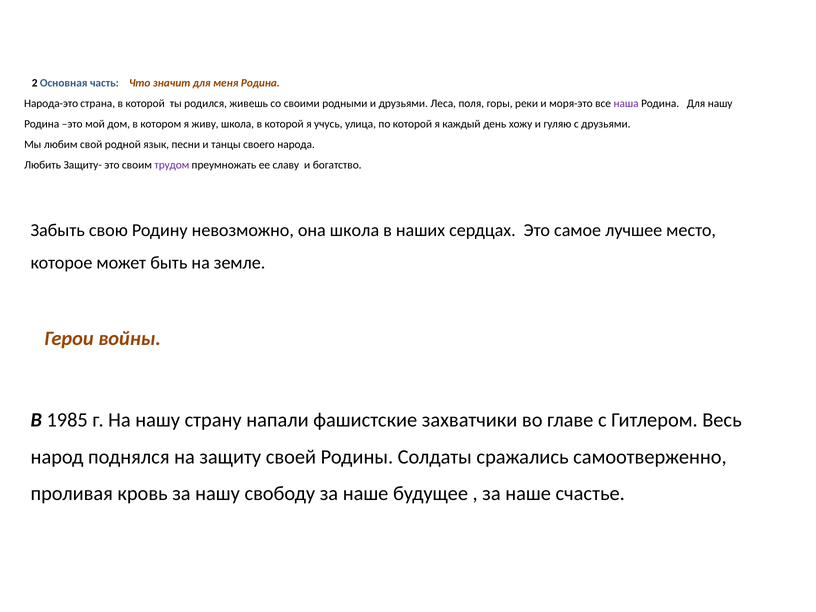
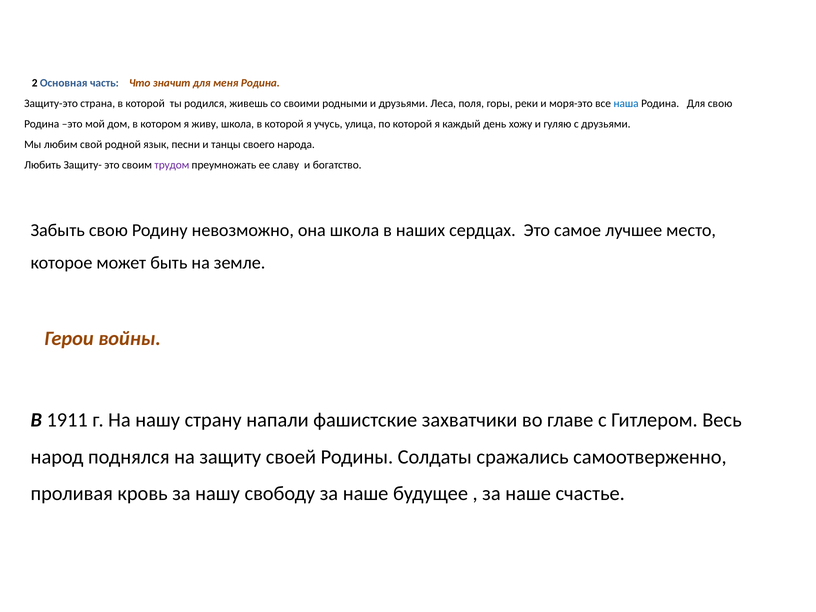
Народа-это: Народа-это -> Защиту-это
наша colour: purple -> blue
Для нашу: нашу -> свою
1985: 1985 -> 1911
